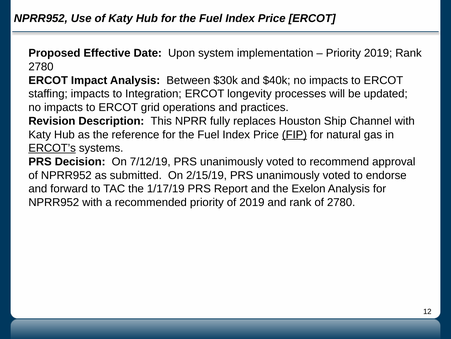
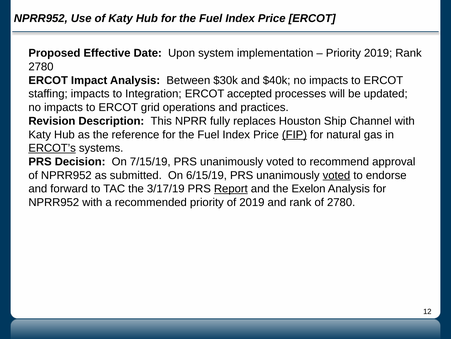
longevity: longevity -> accepted
7/12/19: 7/12/19 -> 7/15/19
2/15/19: 2/15/19 -> 6/15/19
voted at (336, 175) underline: none -> present
1/17/19: 1/17/19 -> 3/17/19
Report underline: none -> present
